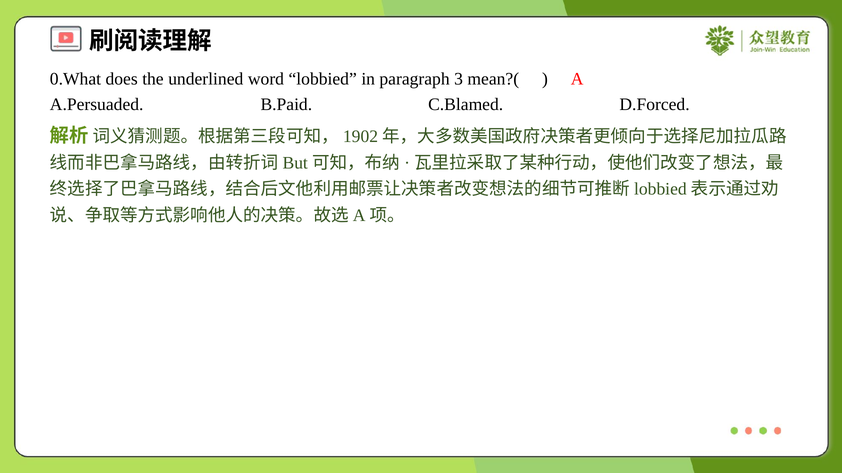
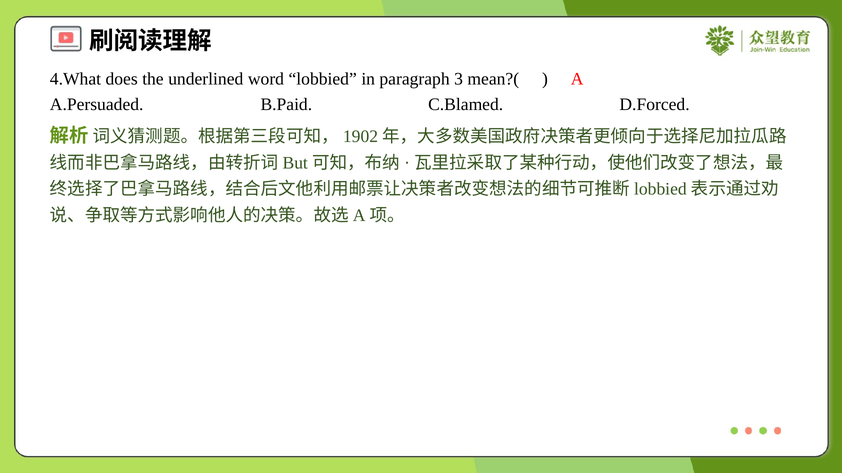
0.What: 0.What -> 4.What
